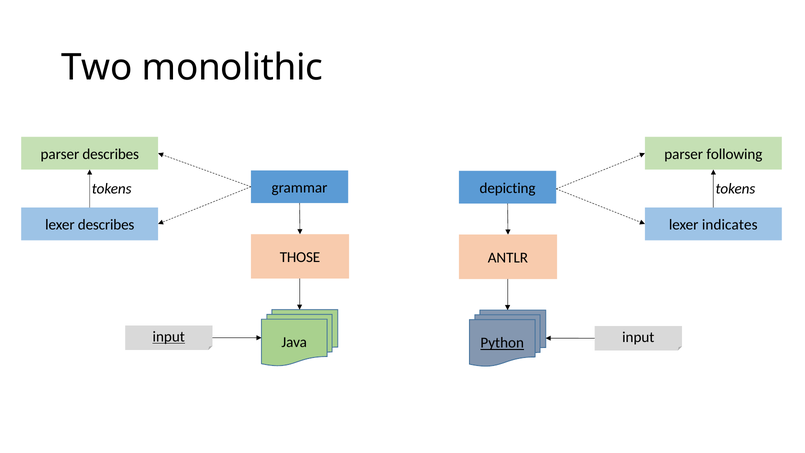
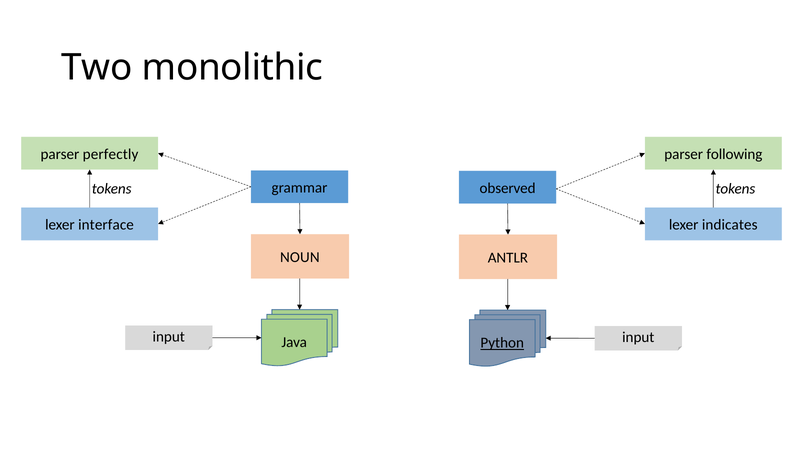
parser describes: describes -> perfectly
depicting: depicting -> observed
lexer describes: describes -> interface
THOSE: THOSE -> NOUN
input at (169, 337) underline: present -> none
